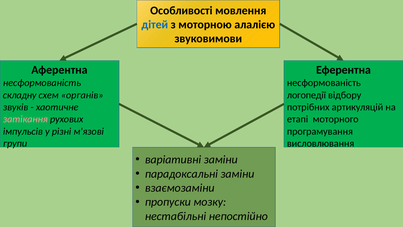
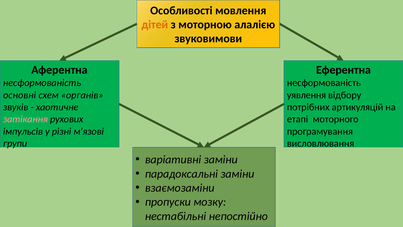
дітей colour: blue -> orange
складну: складну -> основні
логопедії: логопедії -> уявлення
